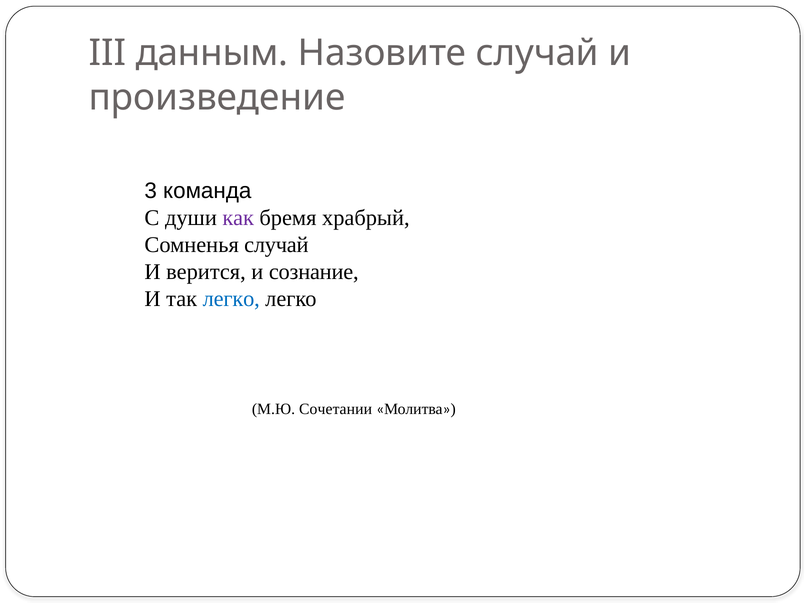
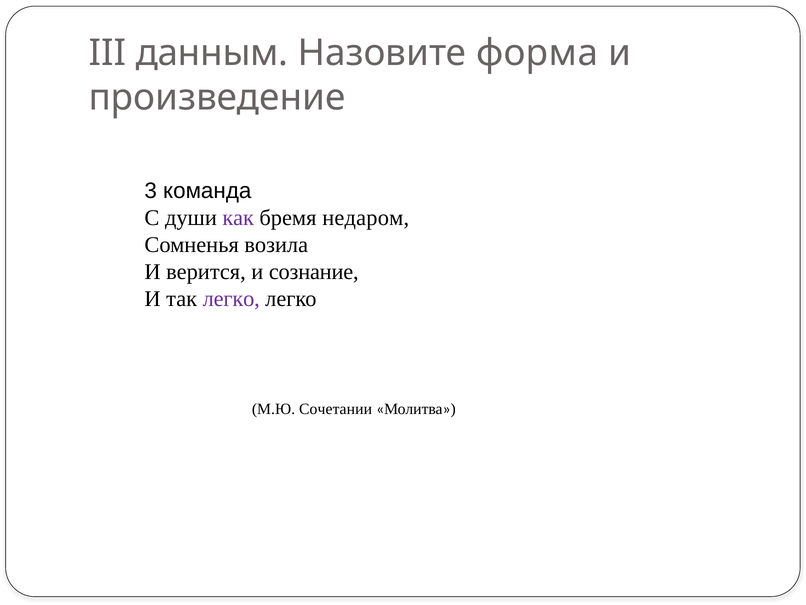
Назовите случай: случай -> форма
храбрый: храбрый -> недаром
Сомненья случай: случай -> возила
легко at (231, 298) colour: blue -> purple
